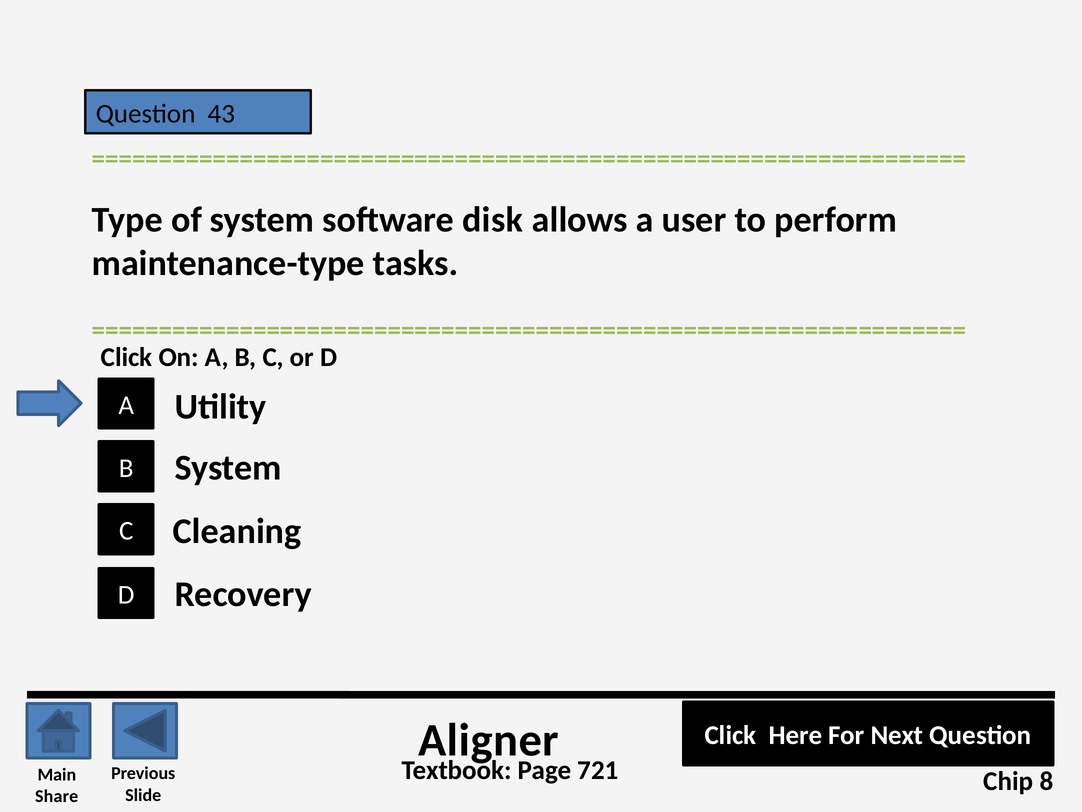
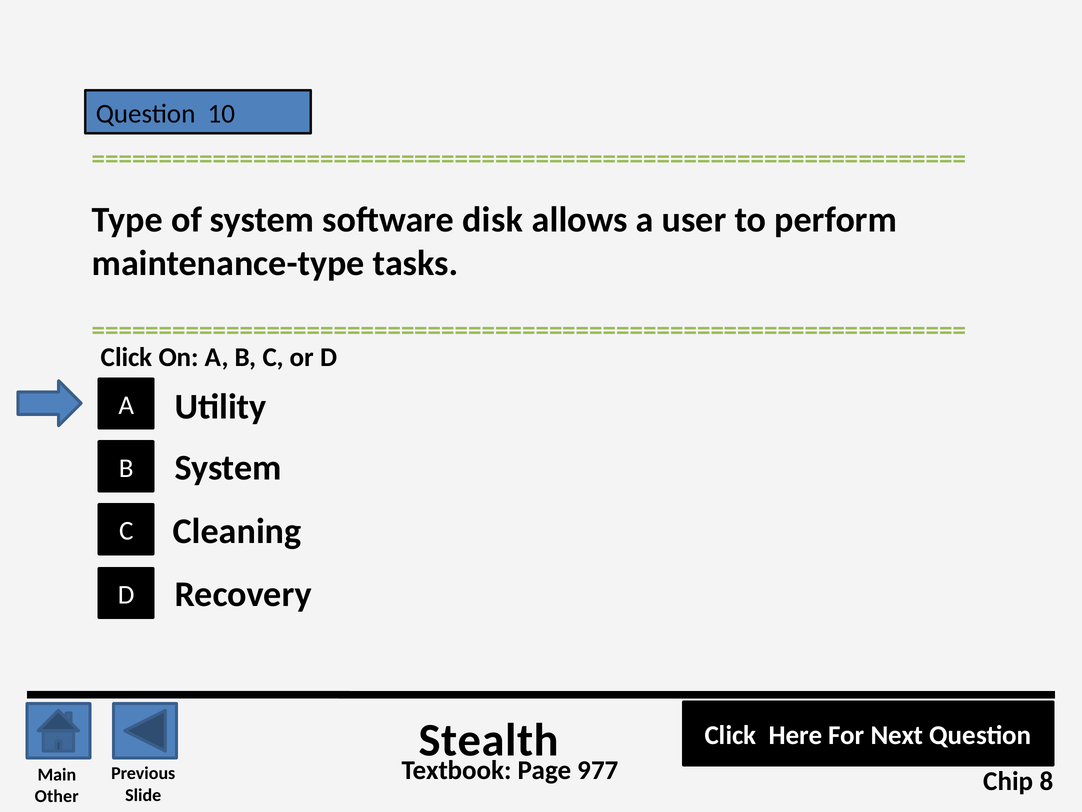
43: 43 -> 10
Aligner: Aligner -> Stealth
721: 721 -> 977
Share: Share -> Other
